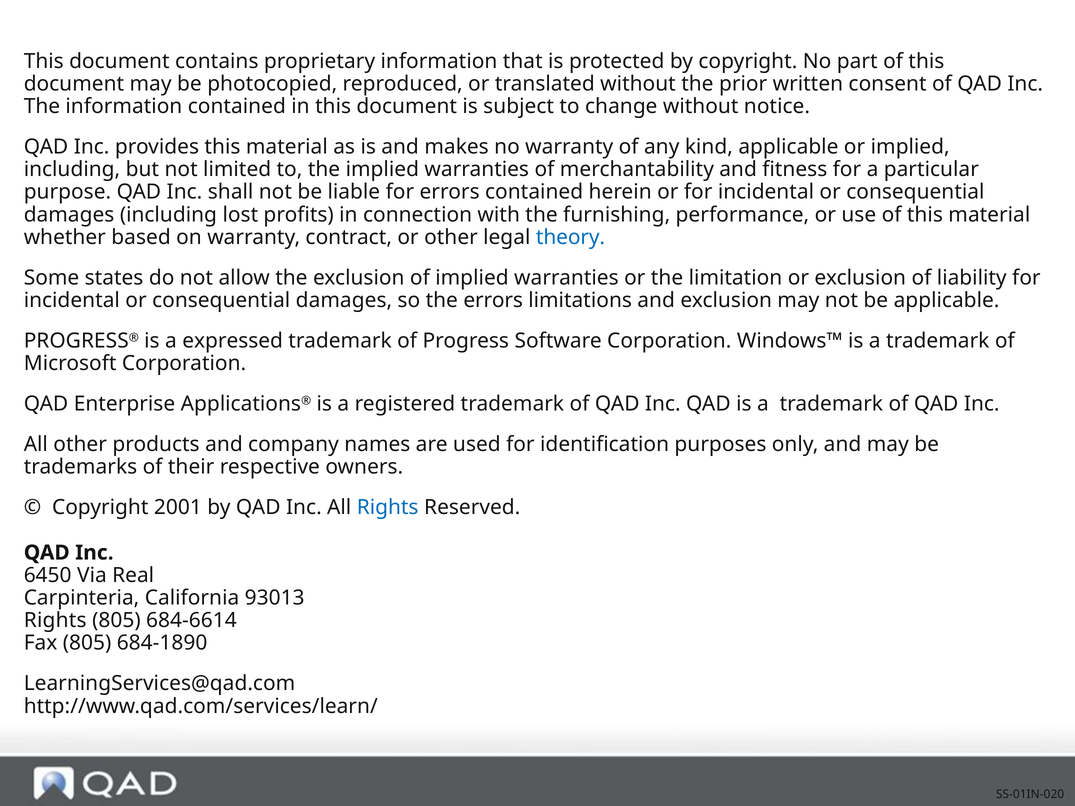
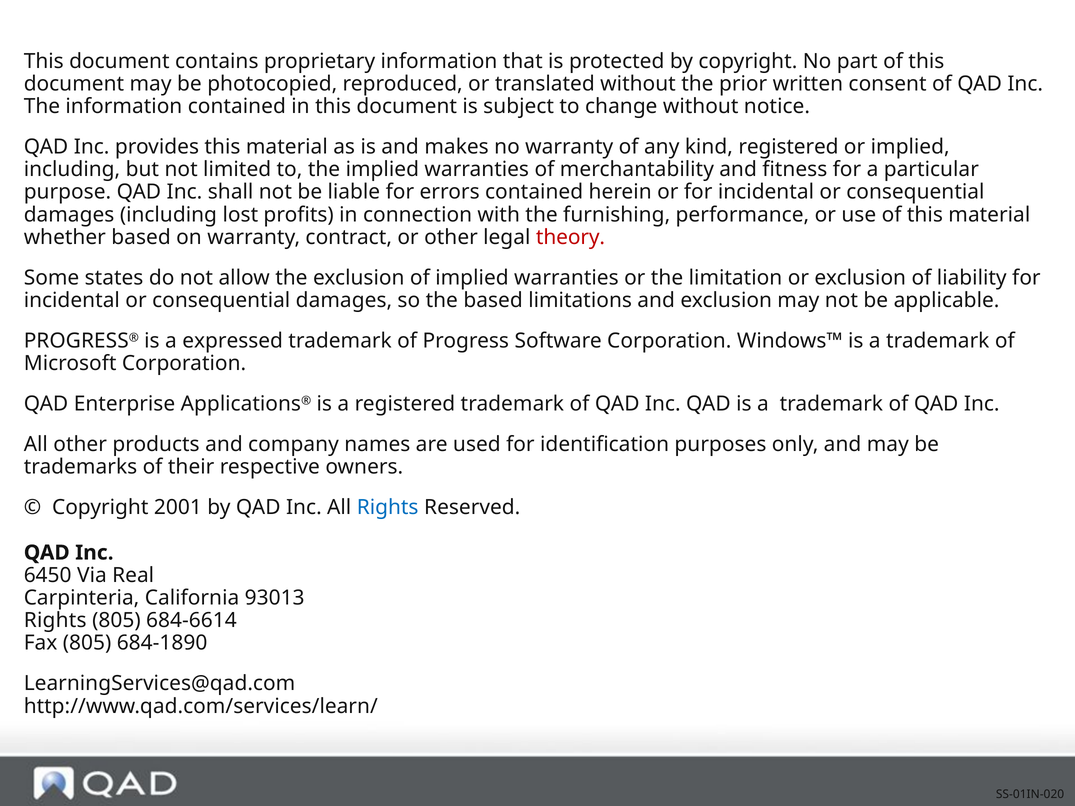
kind applicable: applicable -> registered
theory colour: blue -> red
the errors: errors -> based
